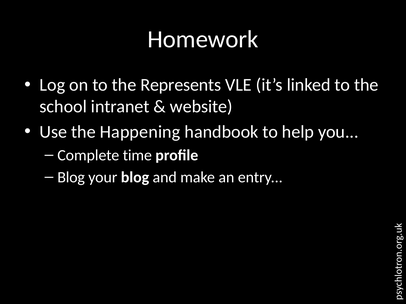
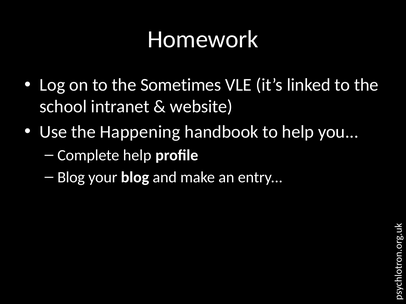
Represents: Represents -> Sometimes
Complete time: time -> help
